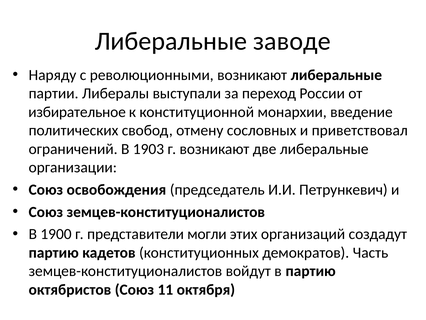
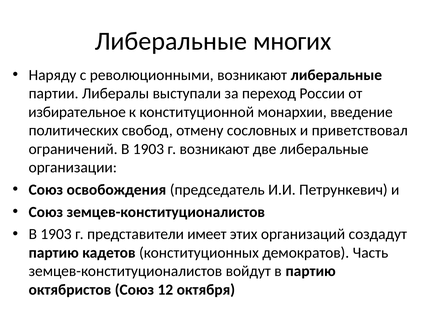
заводе: заводе -> многих
1900 at (56, 234): 1900 -> 1903
могли: могли -> имеет
11: 11 -> 12
